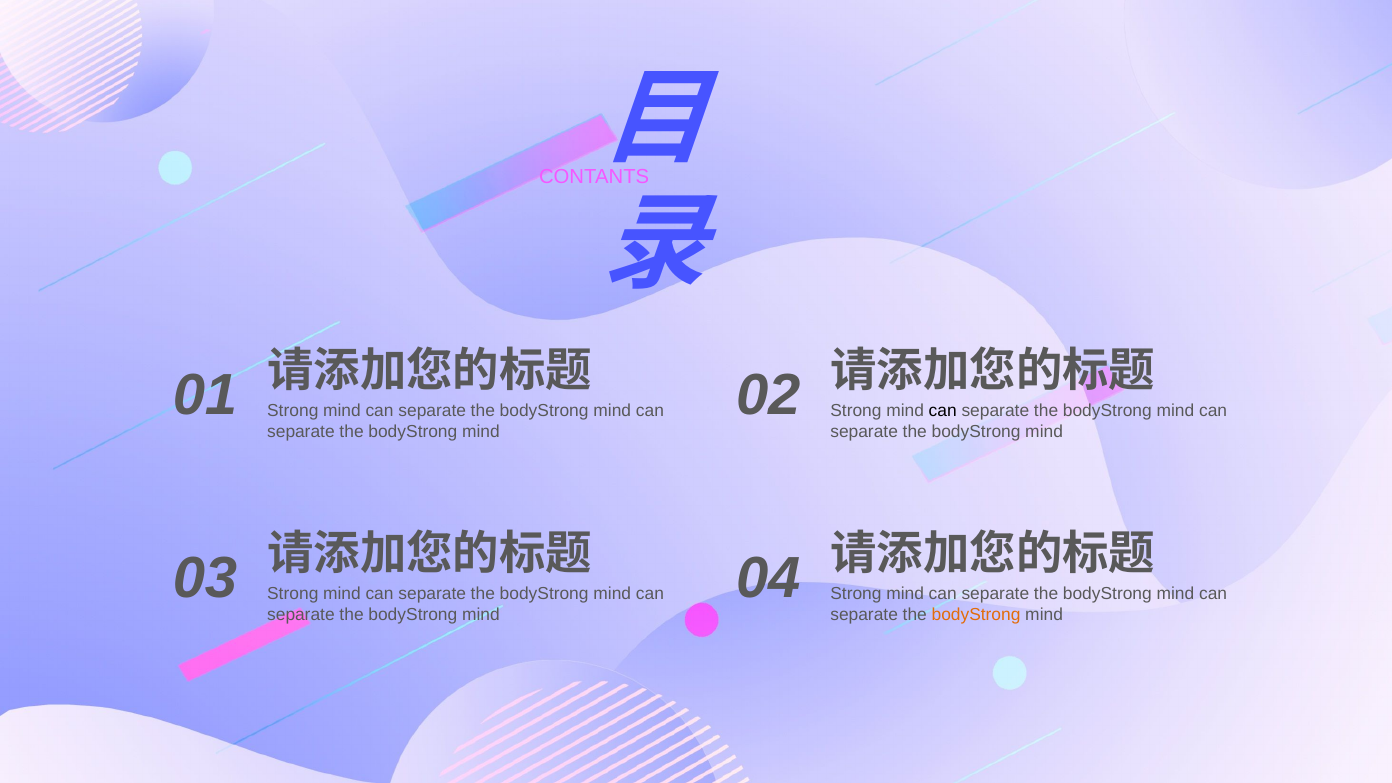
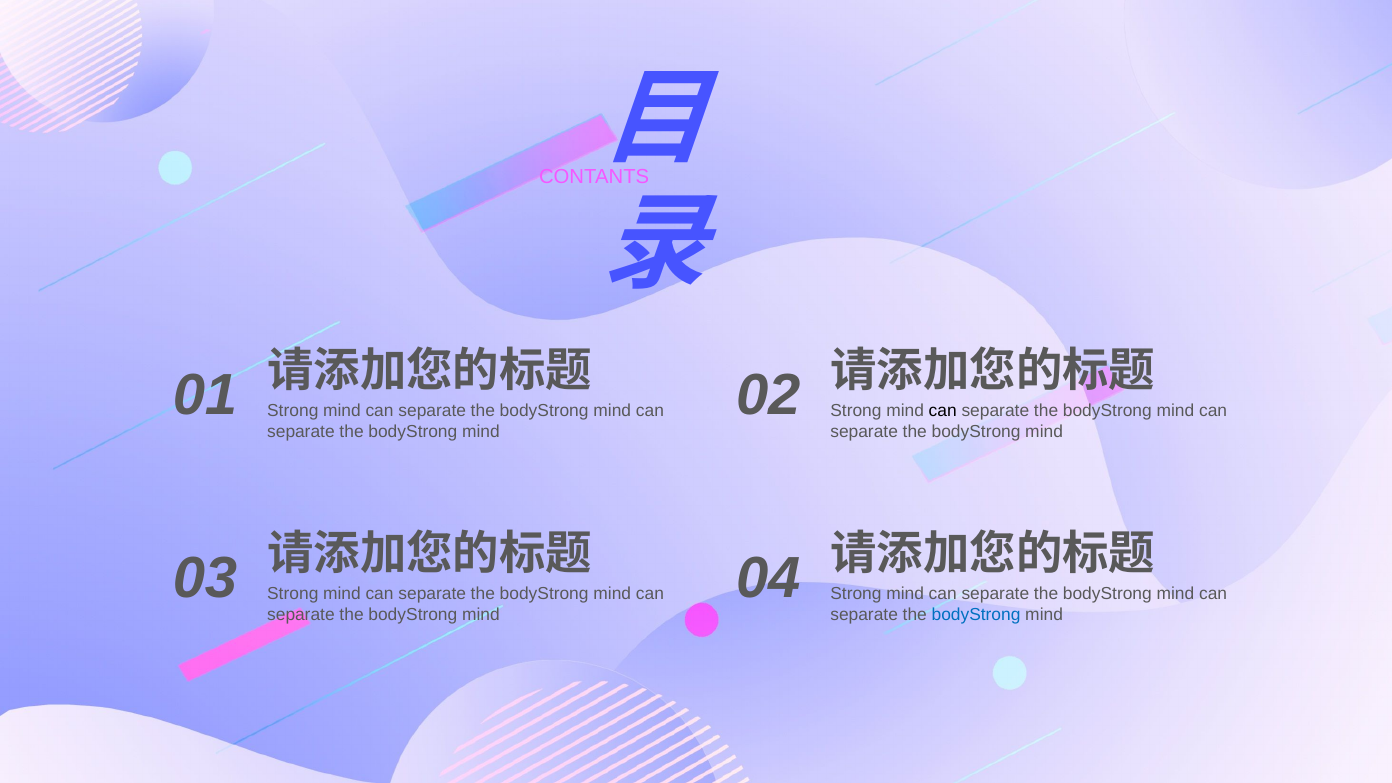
bodyStrong at (976, 614) colour: orange -> blue
